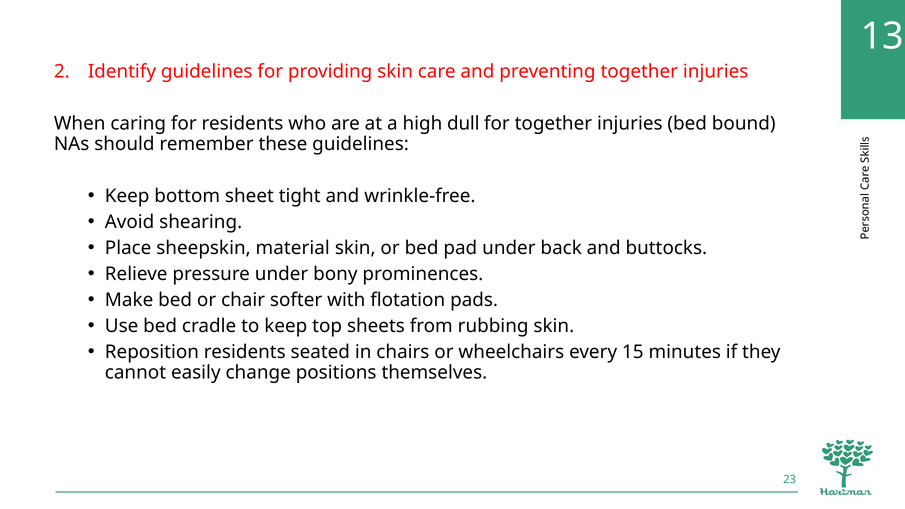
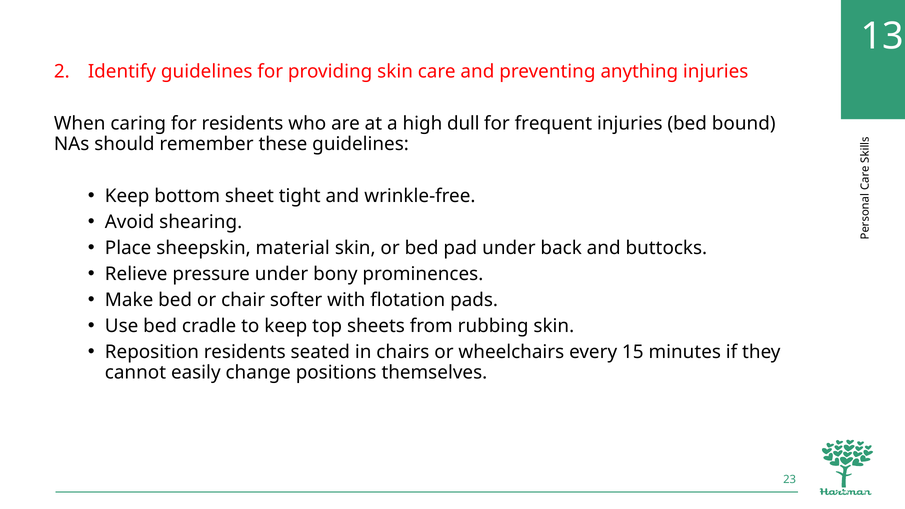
preventing together: together -> anything
for together: together -> frequent
